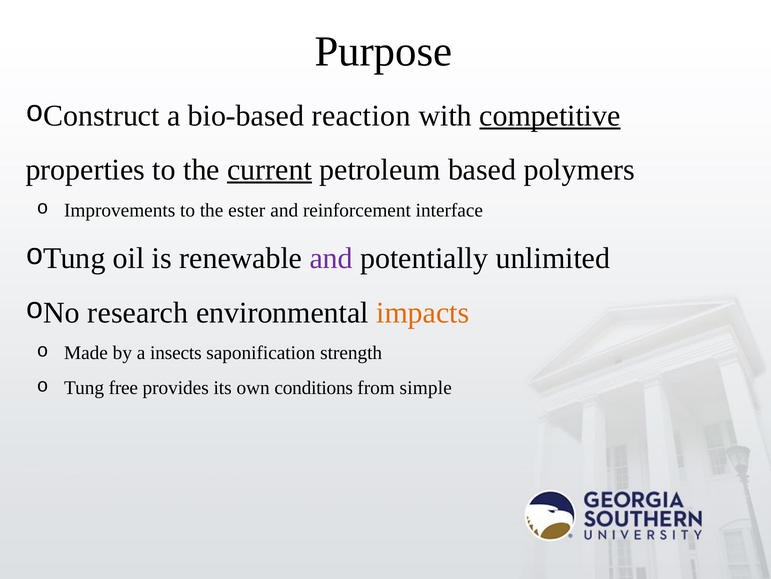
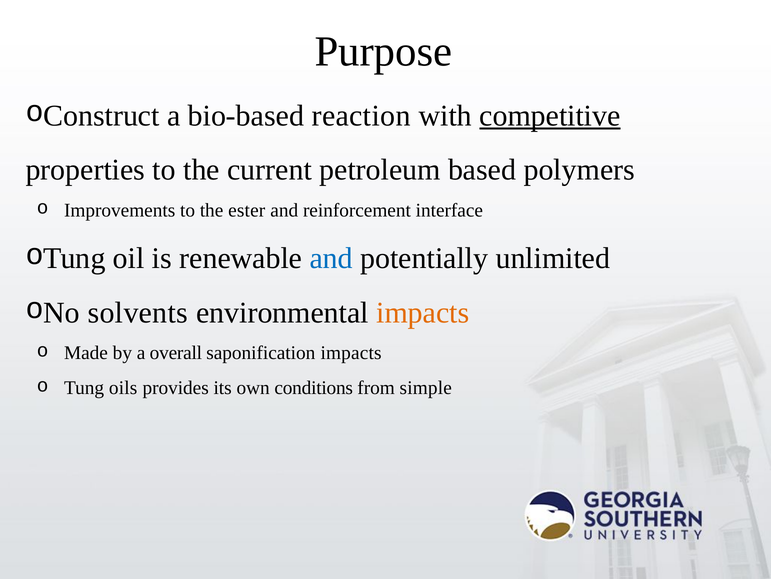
current underline: present -> none
and at (331, 258) colour: purple -> blue
research: research -> solvents
insects: insects -> overall
saponification strength: strength -> impacts
free: free -> oils
